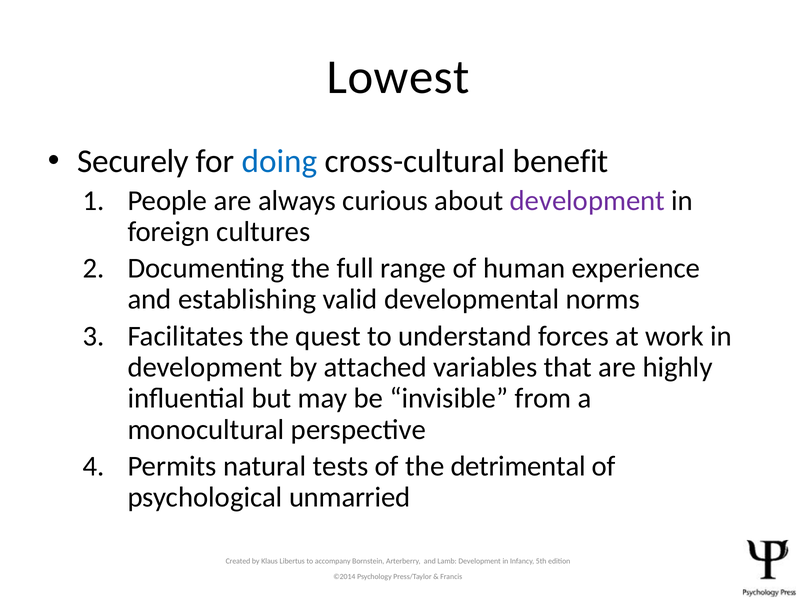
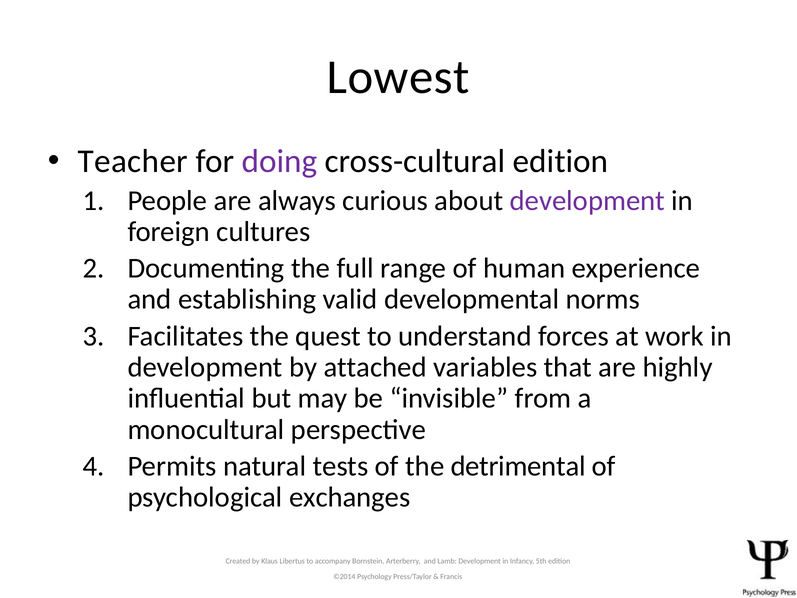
Securely: Securely -> Teacher
doing colour: blue -> purple
cross-cultural benefit: benefit -> edition
unmarried: unmarried -> exchanges
